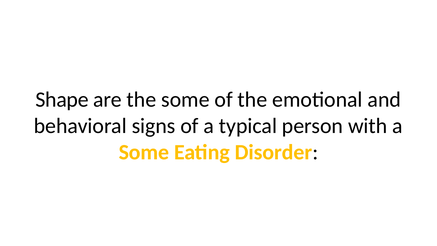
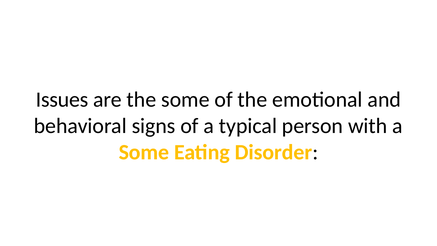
Shape: Shape -> Issues
